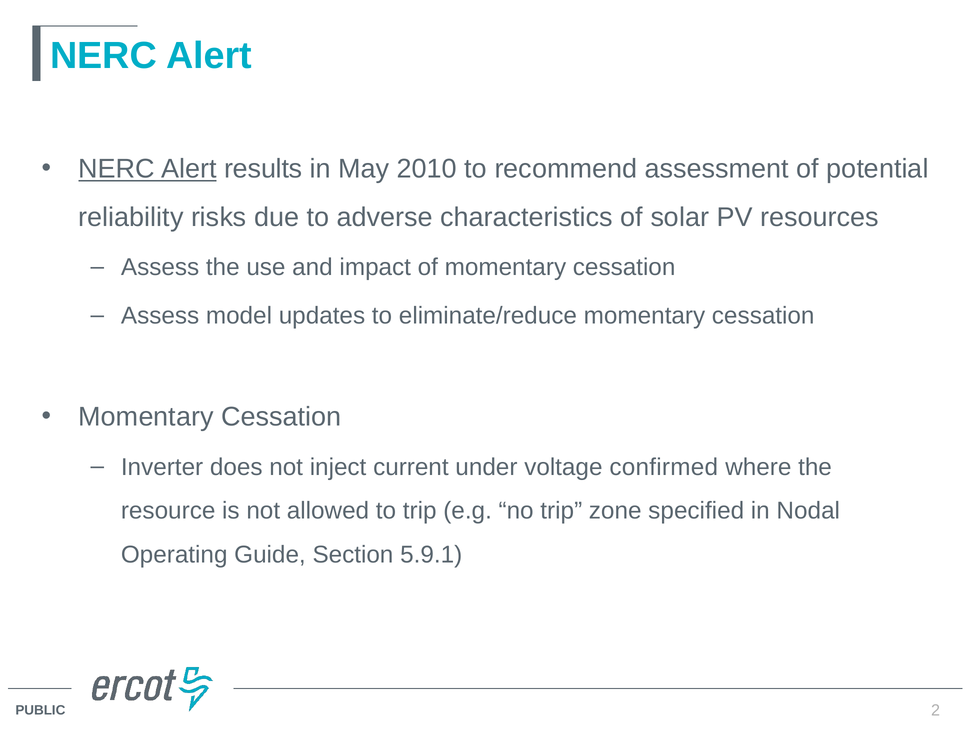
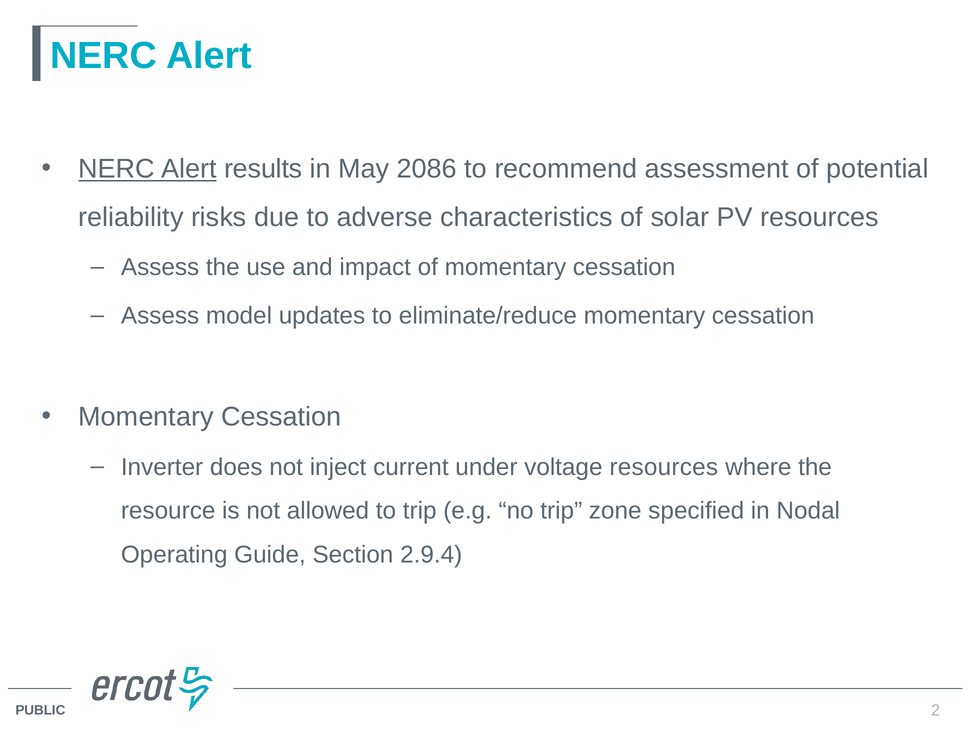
2010: 2010 -> 2086
voltage confirmed: confirmed -> resources
5.9.1: 5.9.1 -> 2.9.4
